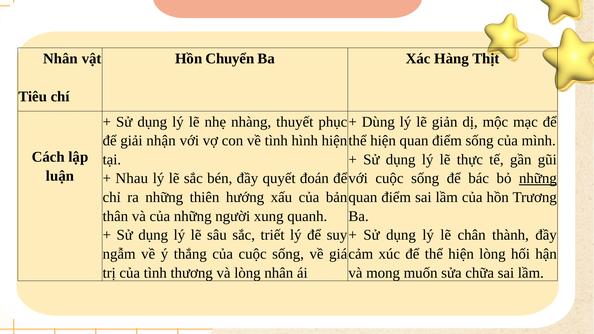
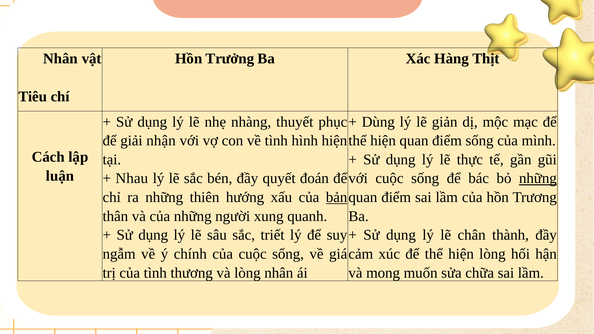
Chuyển: Chuyển -> Trưởng
bản underline: none -> present
thắng: thắng -> chính
